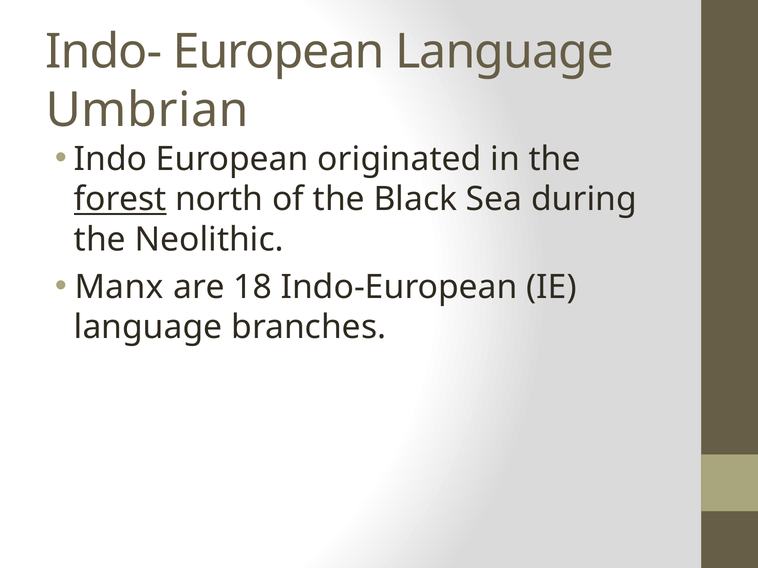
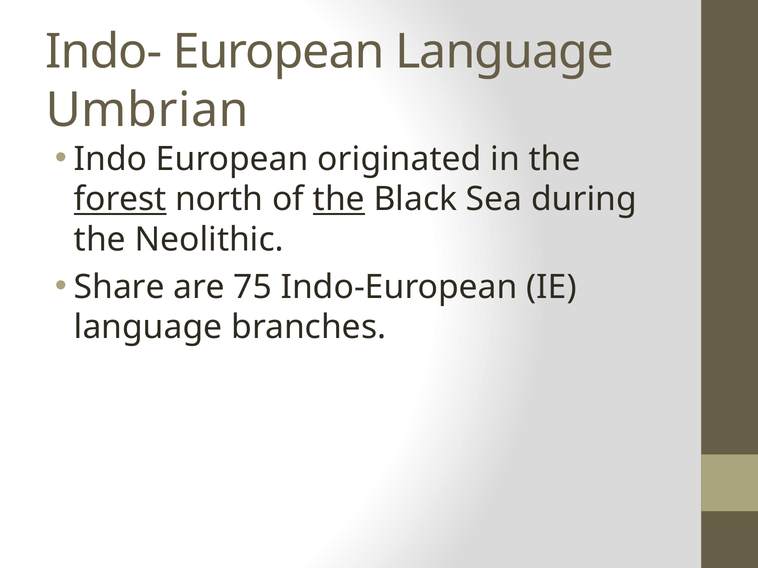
the at (339, 200) underline: none -> present
Manx: Manx -> Share
18: 18 -> 75
